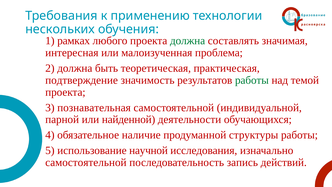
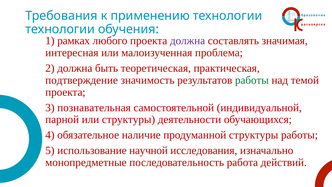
нескольких at (60, 29): нескольких -> технологии
должна at (188, 41) colour: green -> purple
или найденной: найденной -> структуры
самостоятельной at (86, 162): самостоятельной -> монопредметные
запись: запись -> работа
